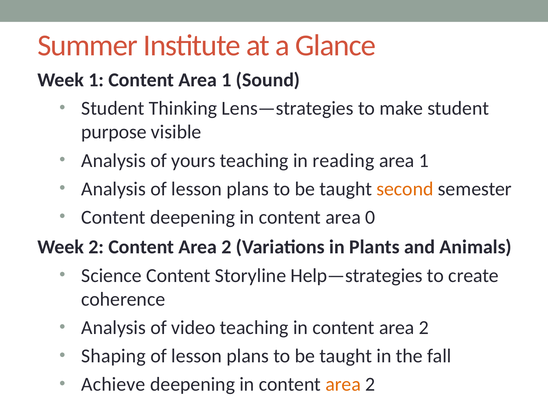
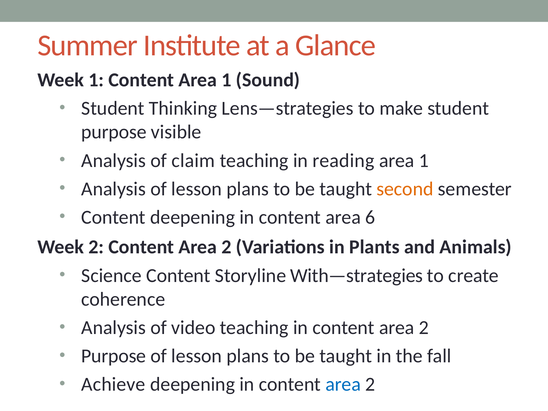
yours: yours -> claim
0: 0 -> 6
Help—strategies: Help—strategies -> With—strategies
Shaping at (114, 356): Shaping -> Purpose
area at (343, 384) colour: orange -> blue
